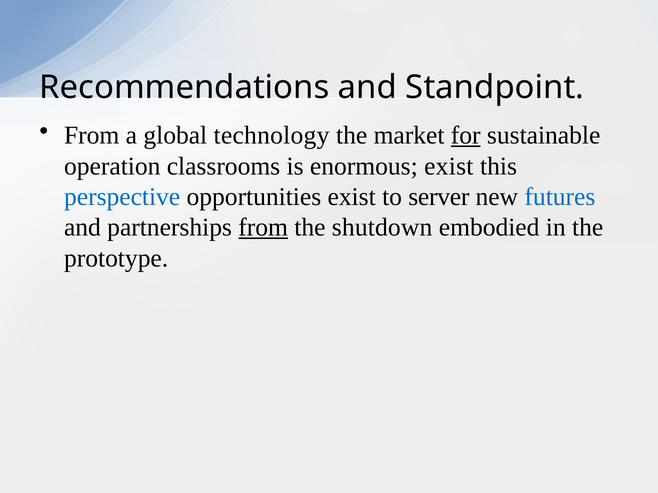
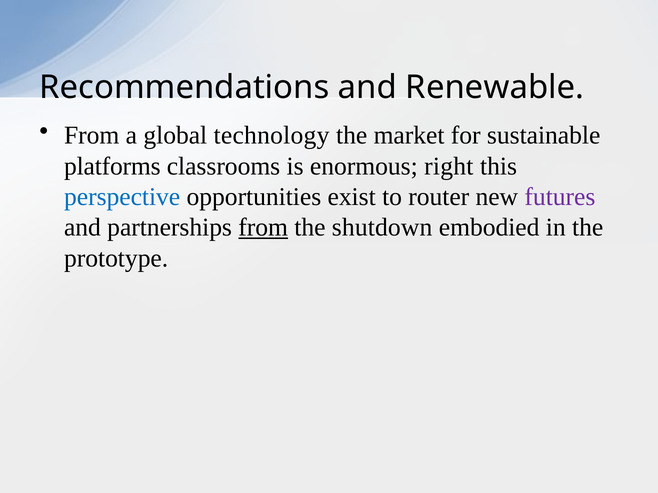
Standpoint: Standpoint -> Renewable
for underline: present -> none
operation: operation -> platforms
enormous exist: exist -> right
server: server -> router
futures colour: blue -> purple
